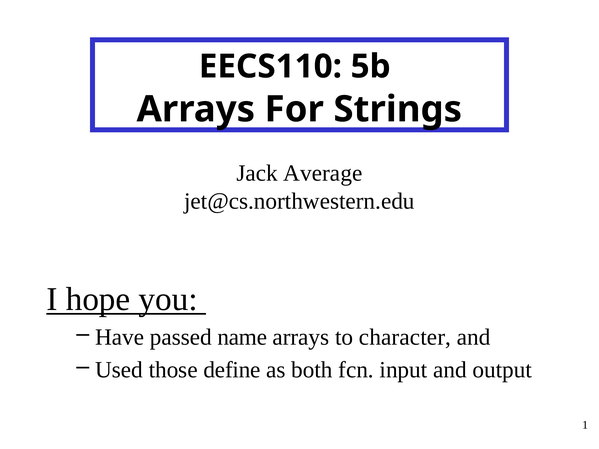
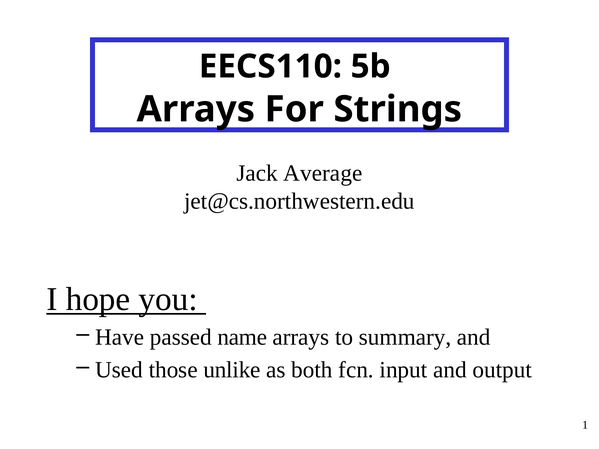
character: character -> summary
define: define -> unlike
